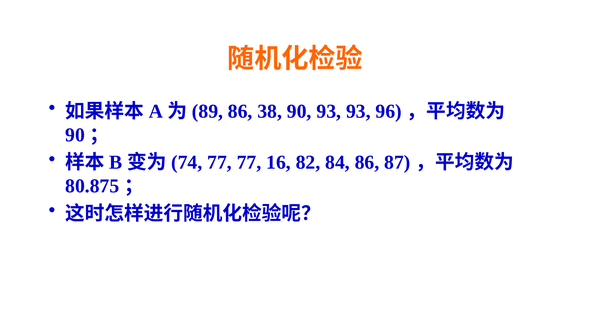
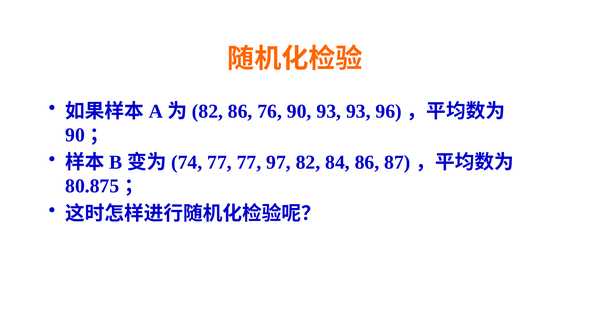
89 at (208, 111): 89 -> 82
38: 38 -> 76
16: 16 -> 97
